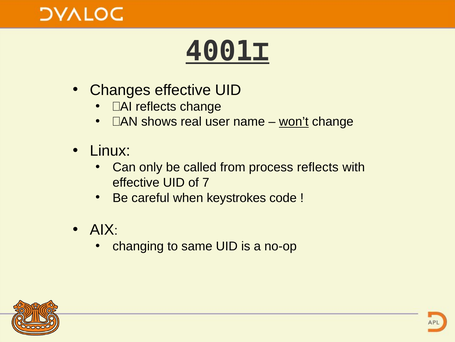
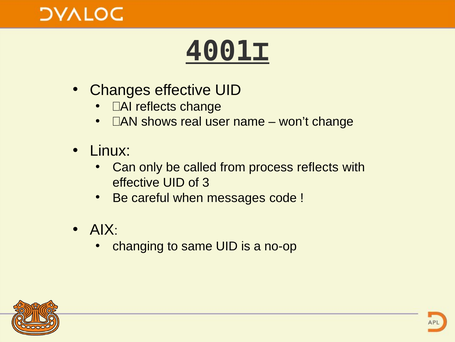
won’t underline: present -> none
7: 7 -> 3
keystrokes: keystrokes -> messages
